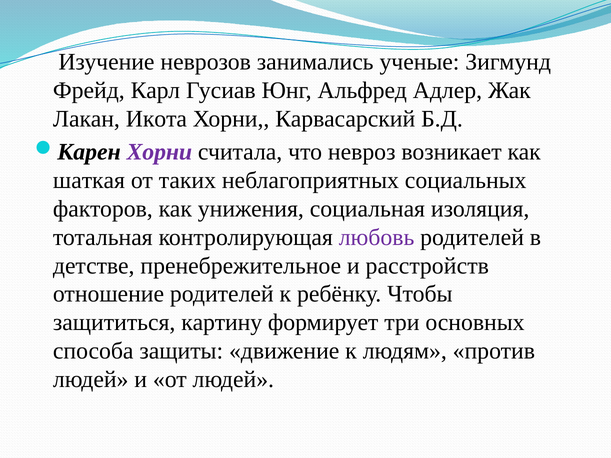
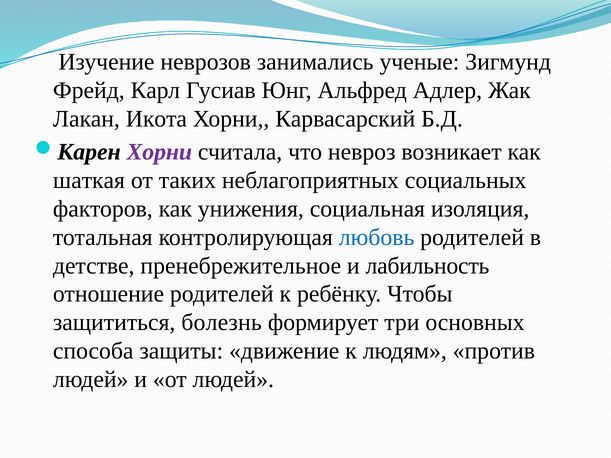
любовь colour: purple -> blue
расстройств: расстройств -> лабильность
картину: картину -> болезнь
